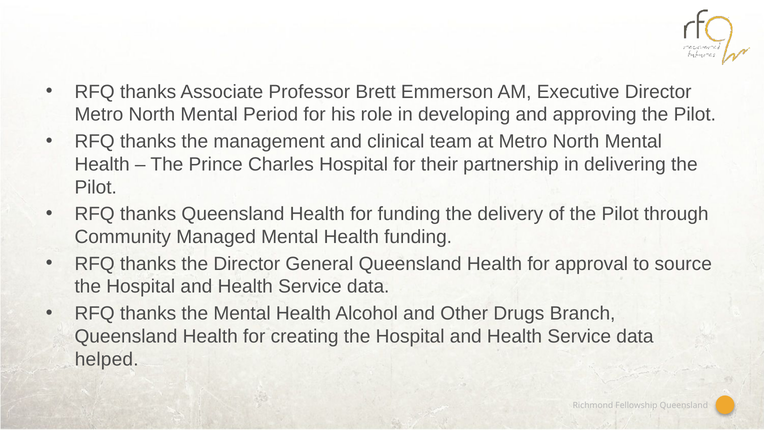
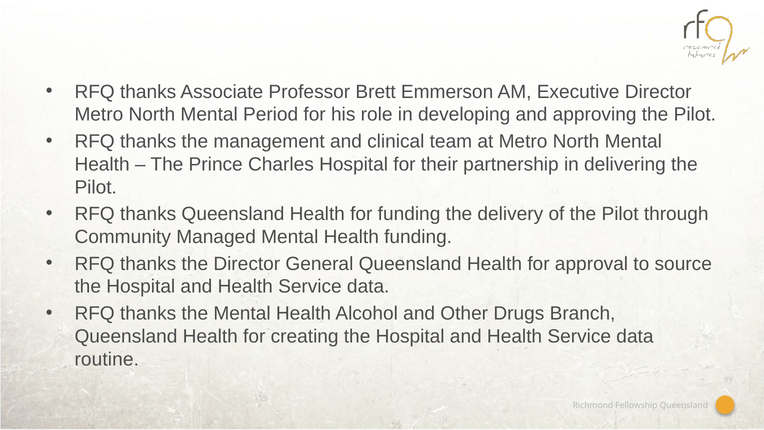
helped: helped -> routine
